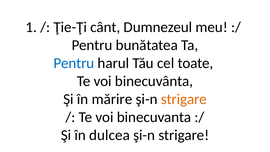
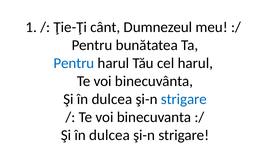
cel toate: toate -> harul
mărire at (112, 99): mărire -> dulcea
strigare at (184, 99) colour: orange -> blue
